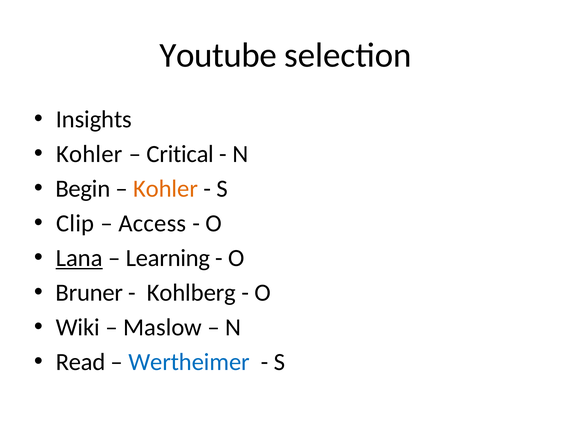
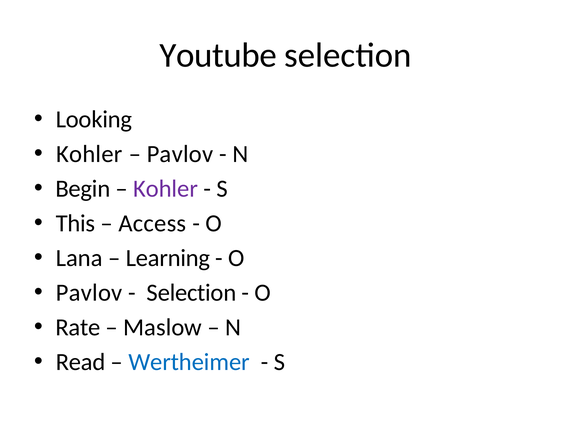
Insights: Insights -> Looking
Critical at (180, 154): Critical -> Pavlov
Kohler at (166, 189) colour: orange -> purple
Clip: Clip -> This
Lana underline: present -> none
Bruner at (89, 293): Bruner -> Pavlov
Kohlberg at (191, 293): Kohlberg -> Selection
Wiki: Wiki -> Rate
